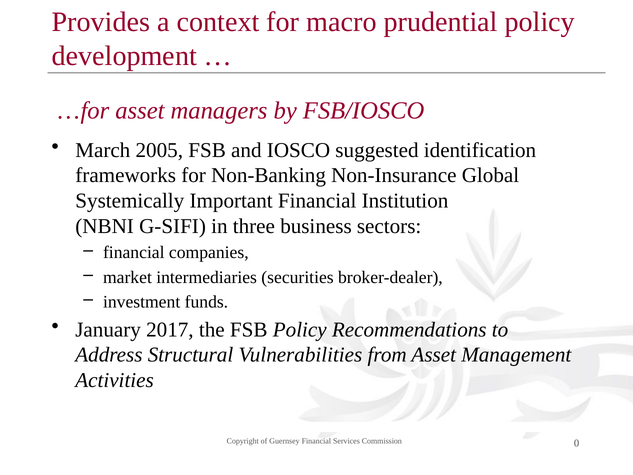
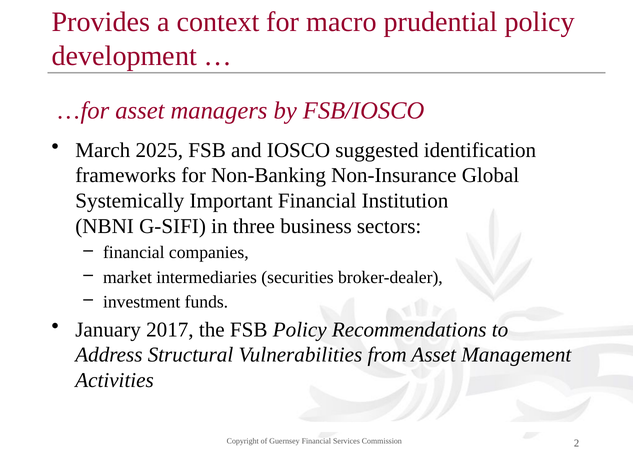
2005: 2005 -> 2025
0: 0 -> 2
